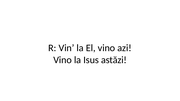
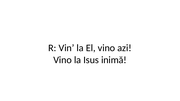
astăzi: astăzi -> inimă
